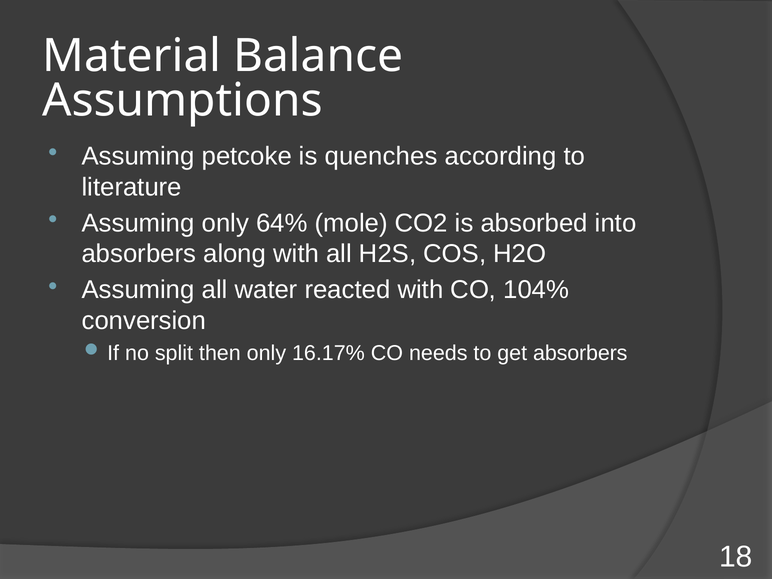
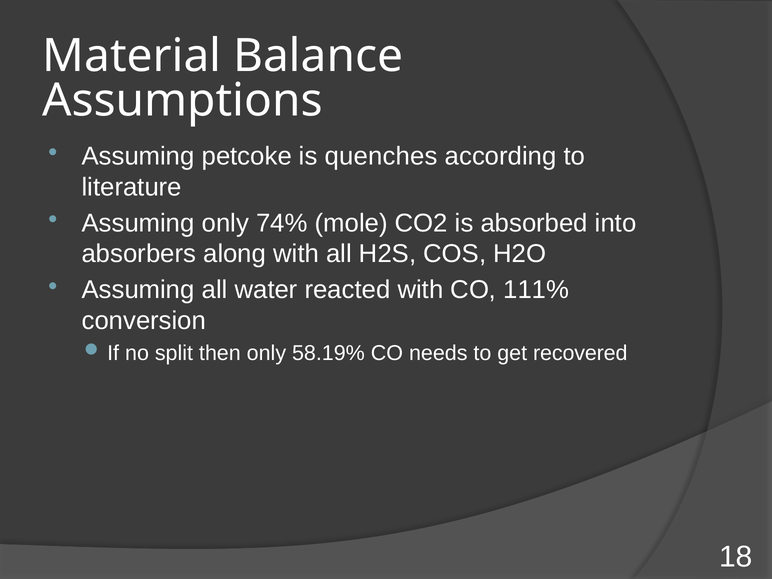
64%: 64% -> 74%
104%: 104% -> 111%
16.17%: 16.17% -> 58.19%
get absorbers: absorbers -> recovered
